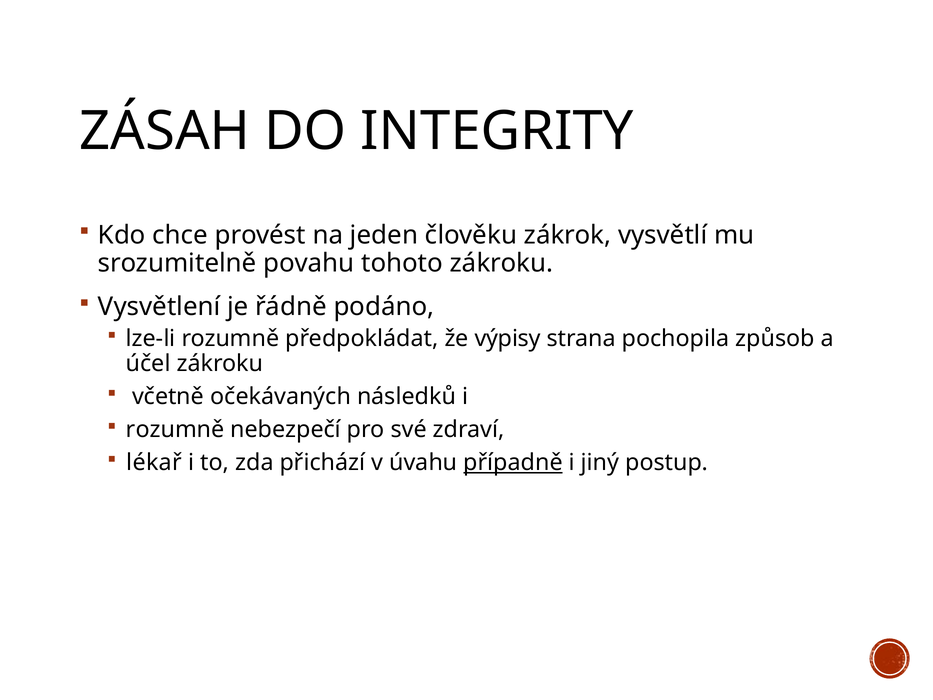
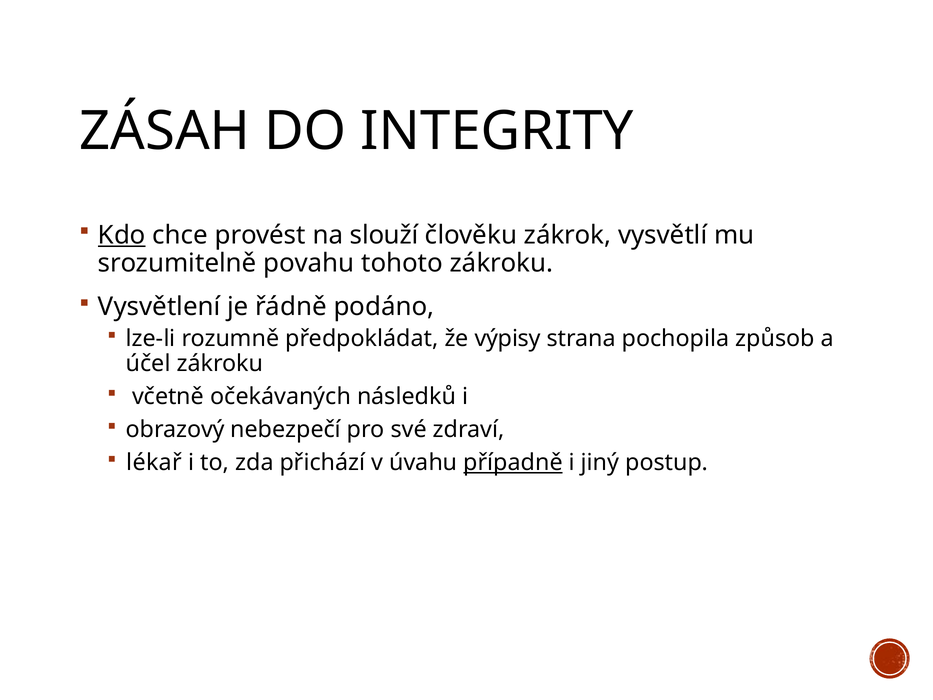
Kdo underline: none -> present
jeden: jeden -> slouží
rozumně at (175, 430): rozumně -> obrazový
